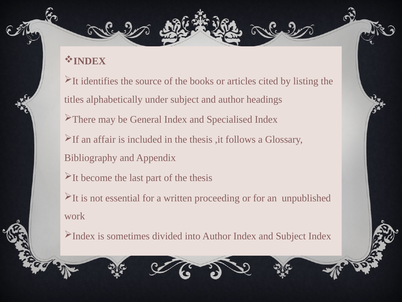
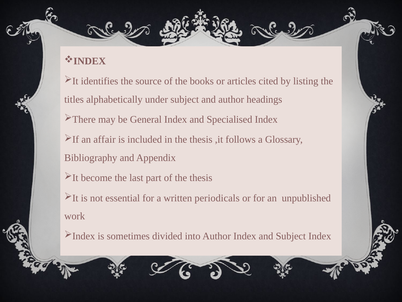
proceeding: proceeding -> periodicals
